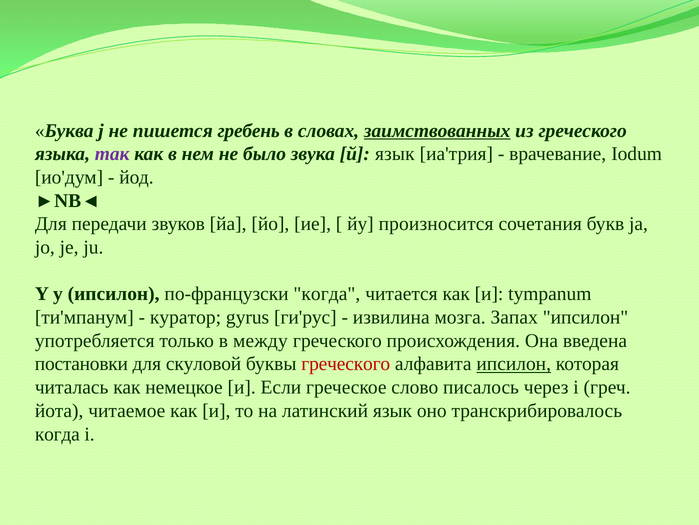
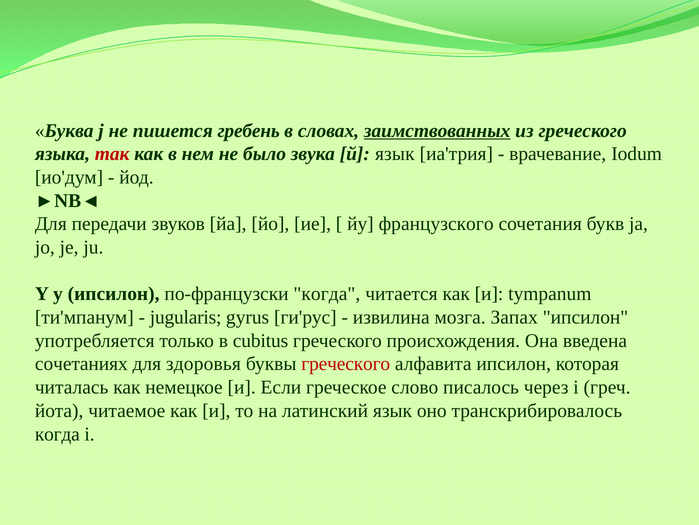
так colour: purple -> red
произносится: произносится -> французского
куратор: куратор -> jugularis
между: между -> cubitus
постановки: постановки -> сочетаниях
скуловой: скуловой -> здоровья
ипсилон at (514, 364) underline: present -> none
